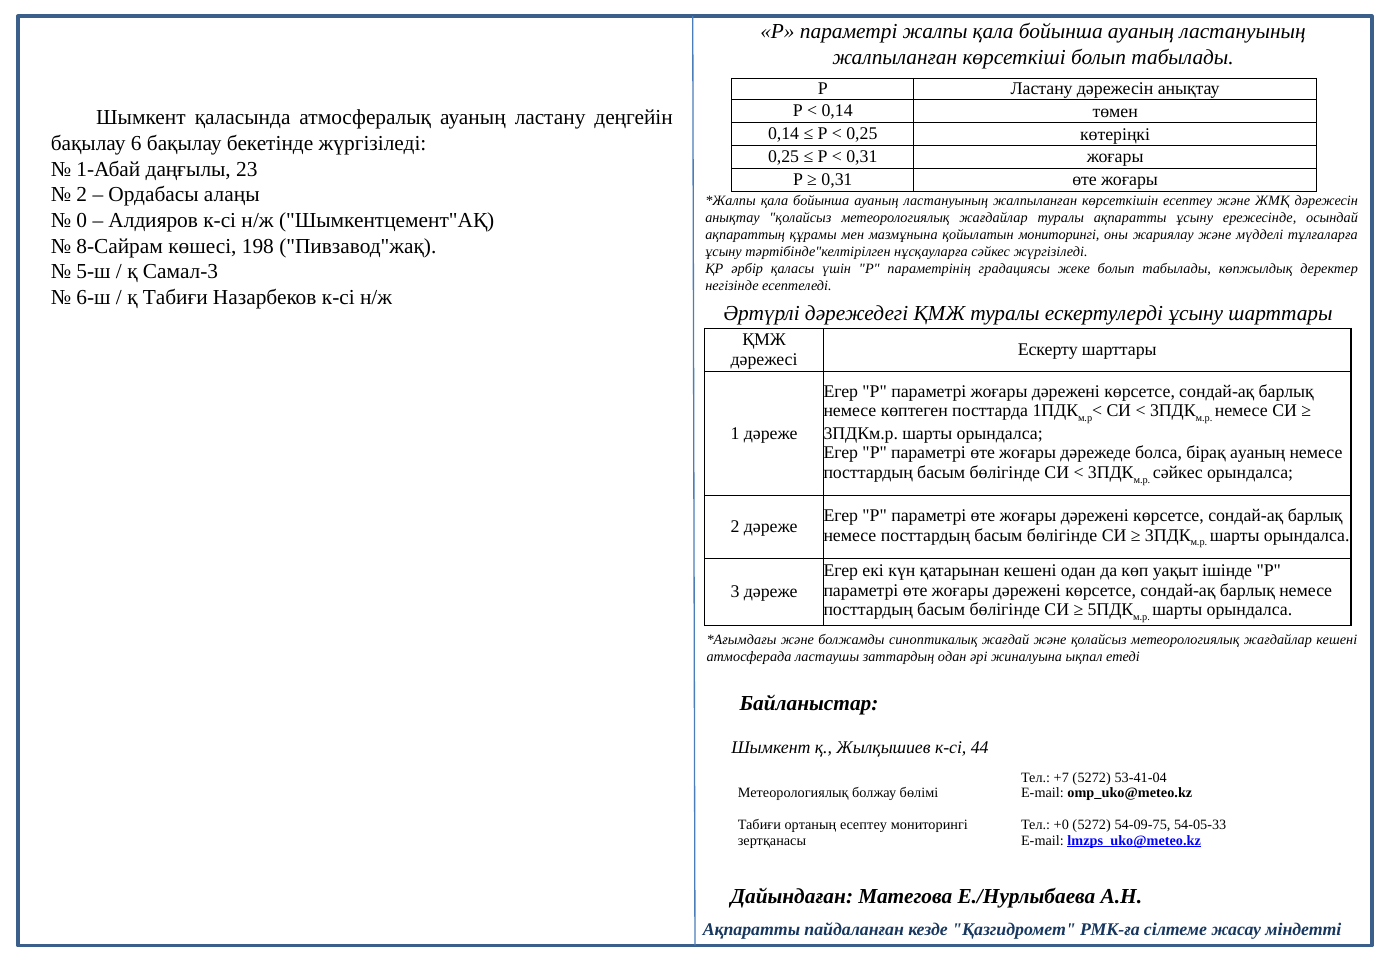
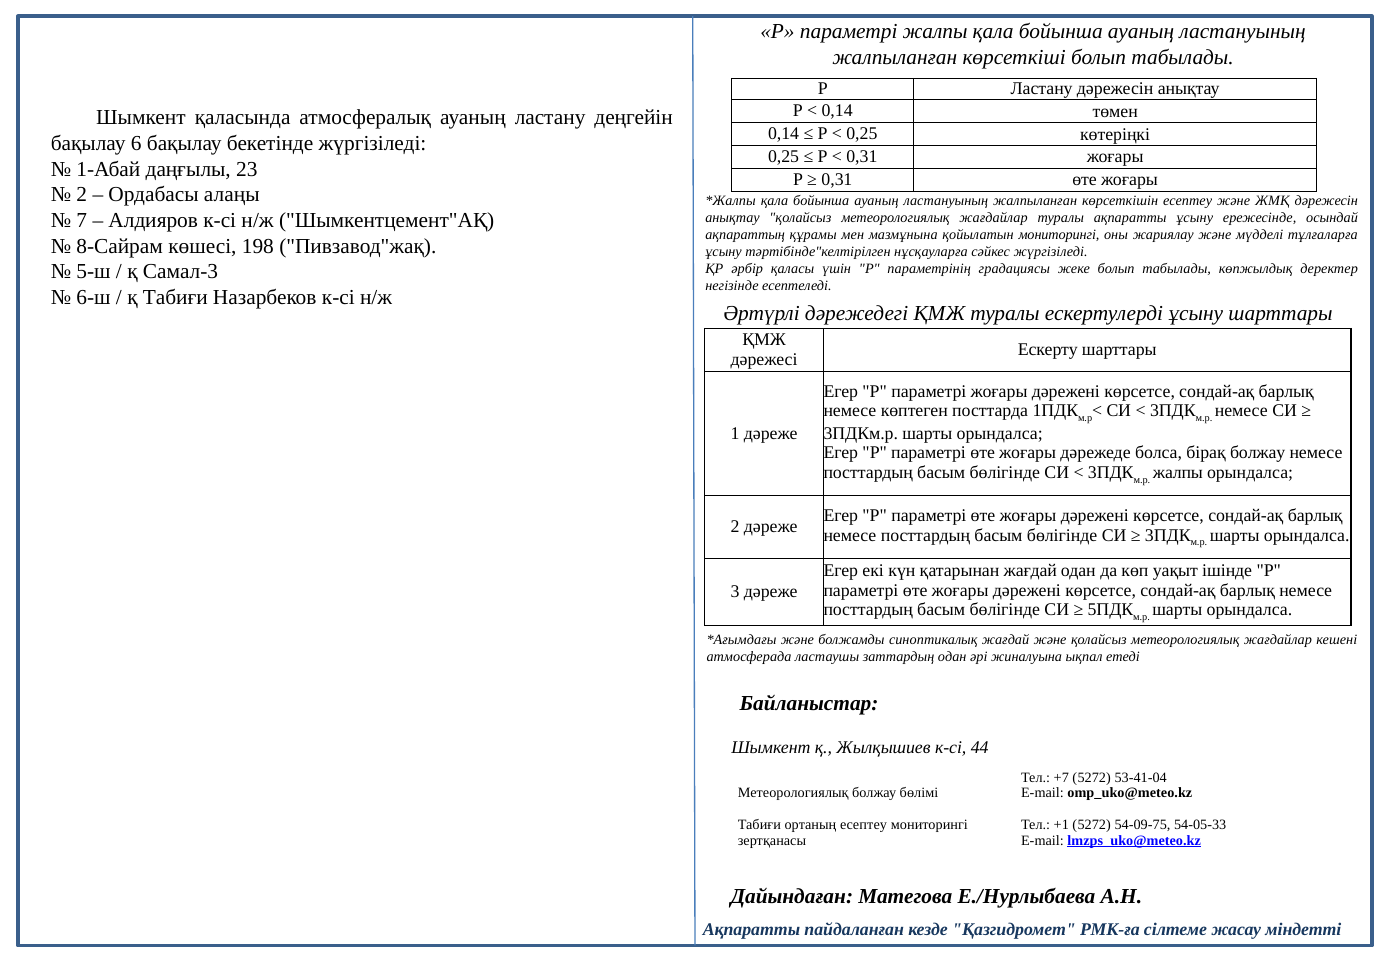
0: 0 -> 7
бірақ ауаның: ауаның -> болжау
сәйкес at (1178, 473): сәйкес -> жалпы
қатарынан кешені: кешені -> жағдай
+0: +0 -> +1
